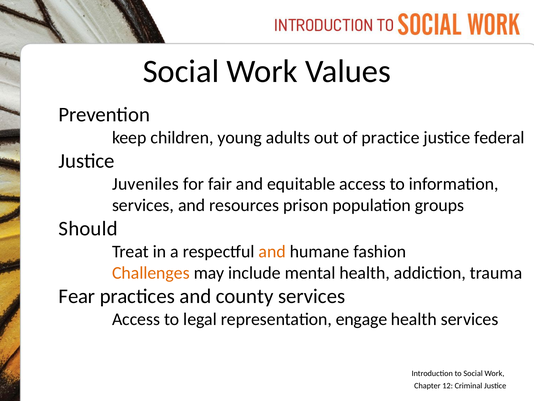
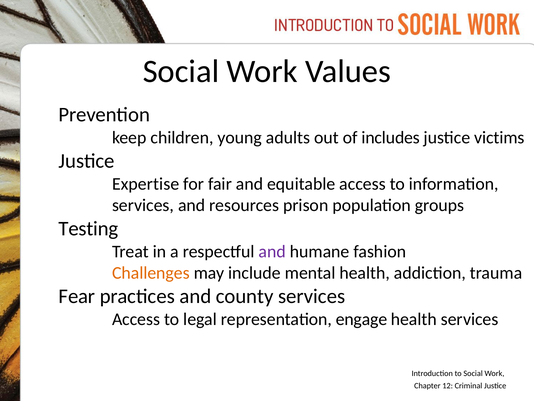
practice: practice -> includes
federal: federal -> victims
Juveniles: Juveniles -> Expertise
Should: Should -> Testing
and at (272, 251) colour: orange -> purple
